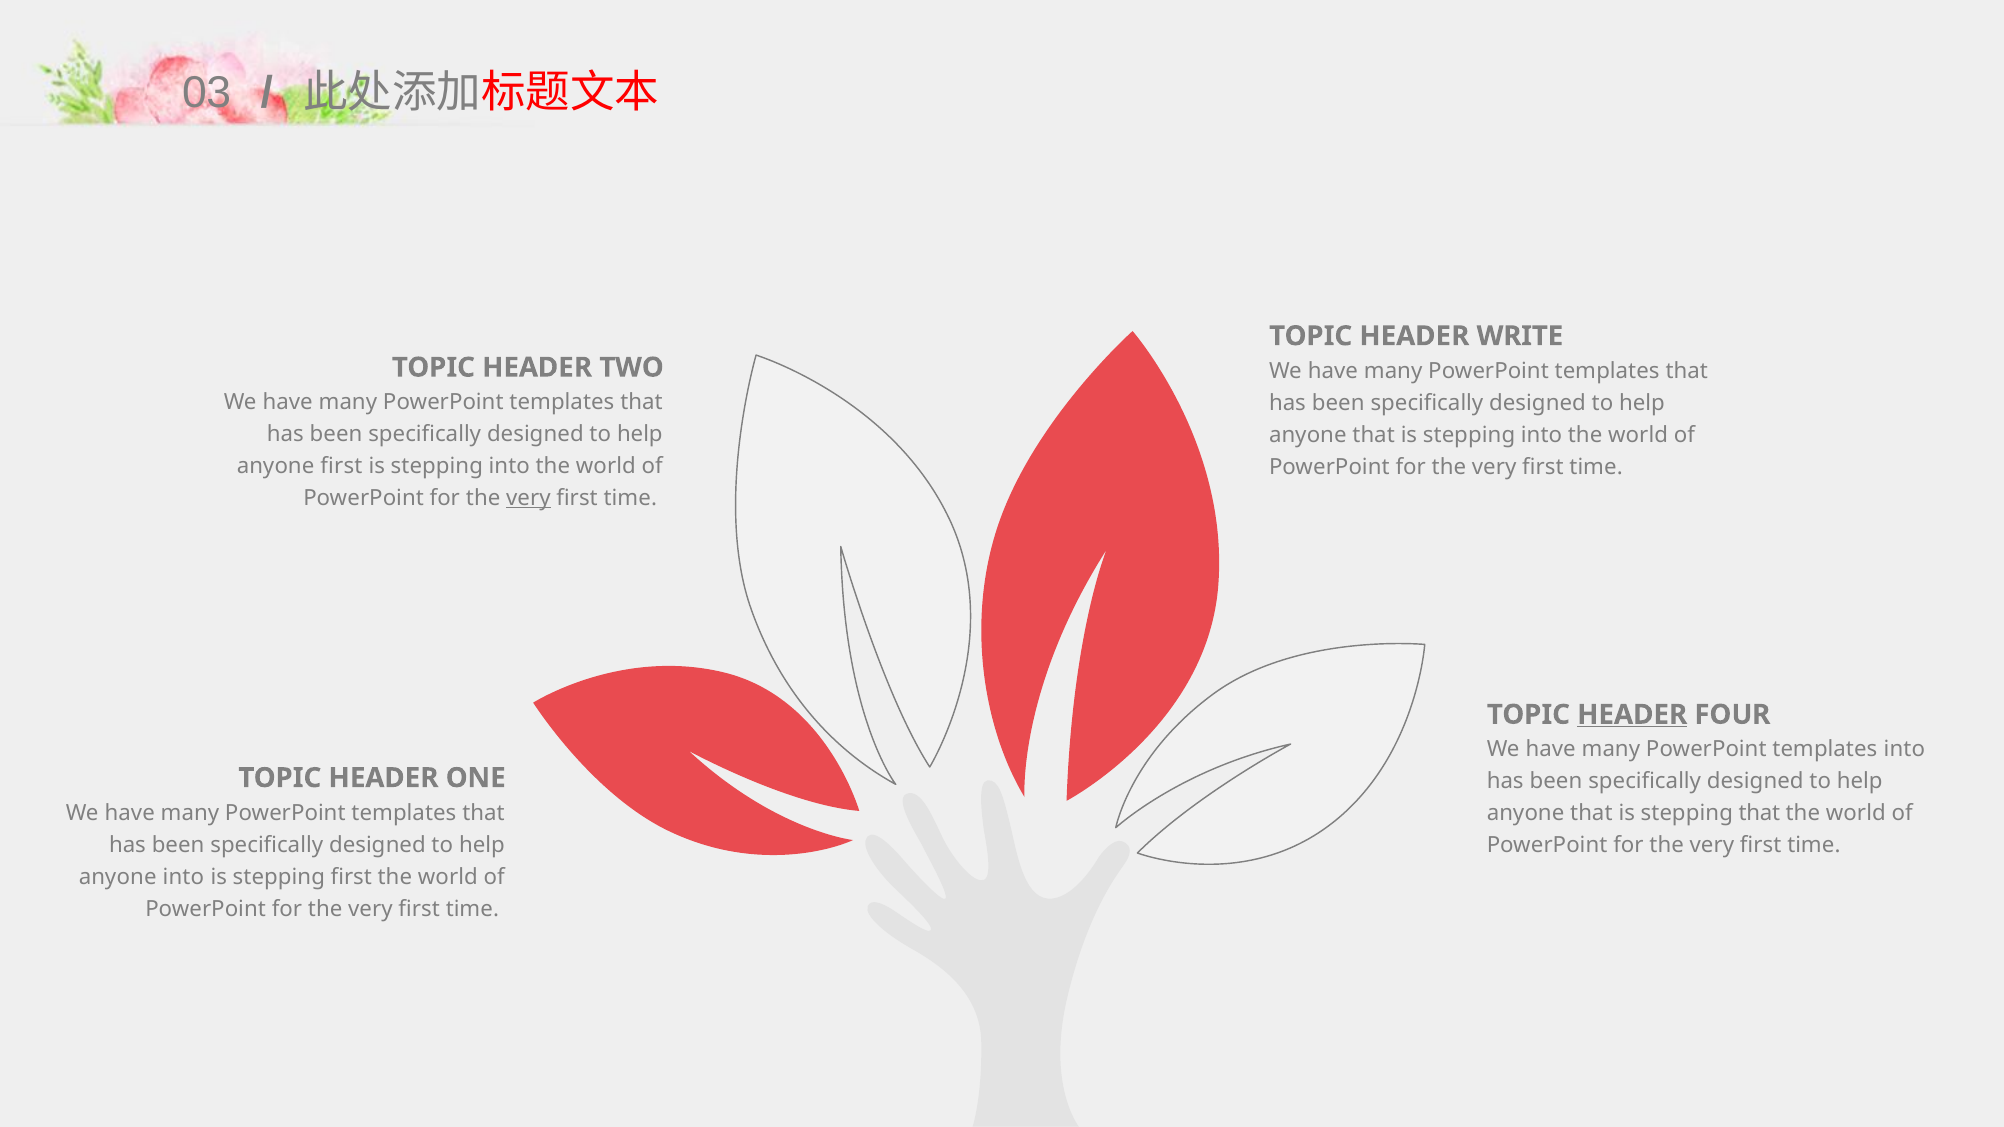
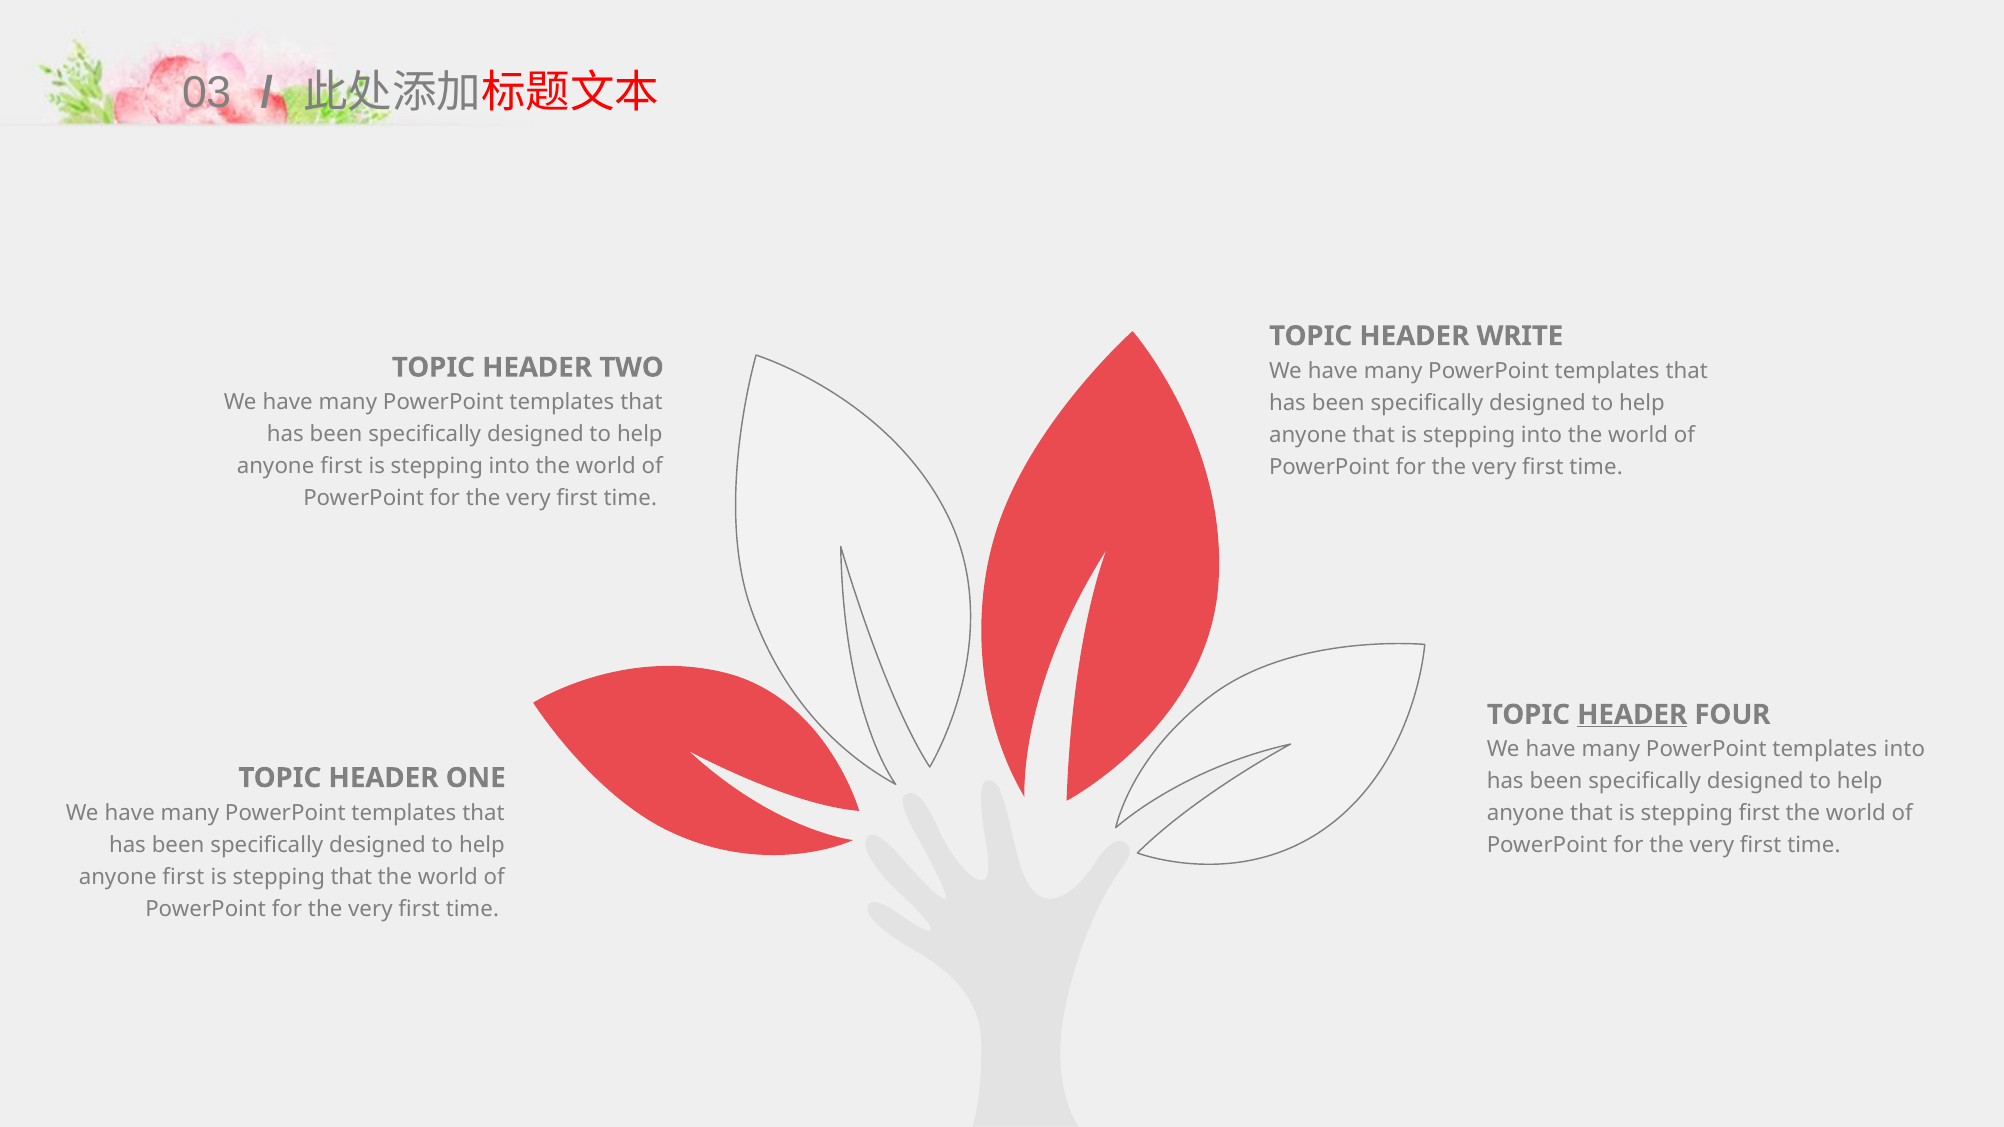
very at (528, 498) underline: present -> none
stepping that: that -> first
into at (183, 877): into -> first
stepping first: first -> that
